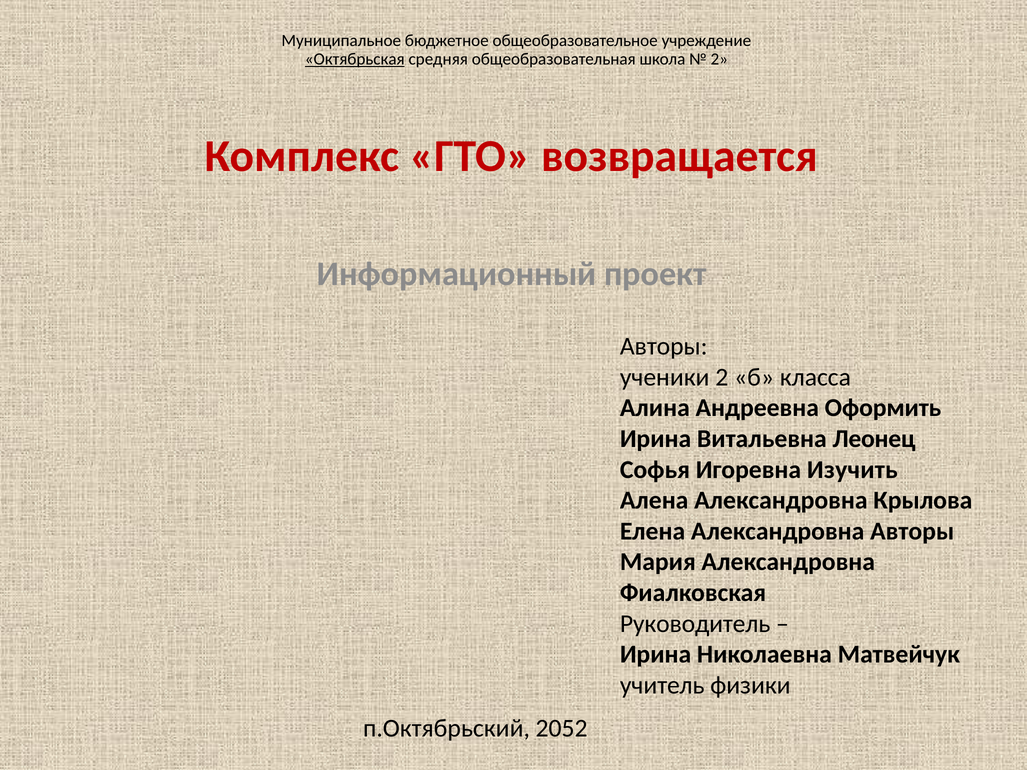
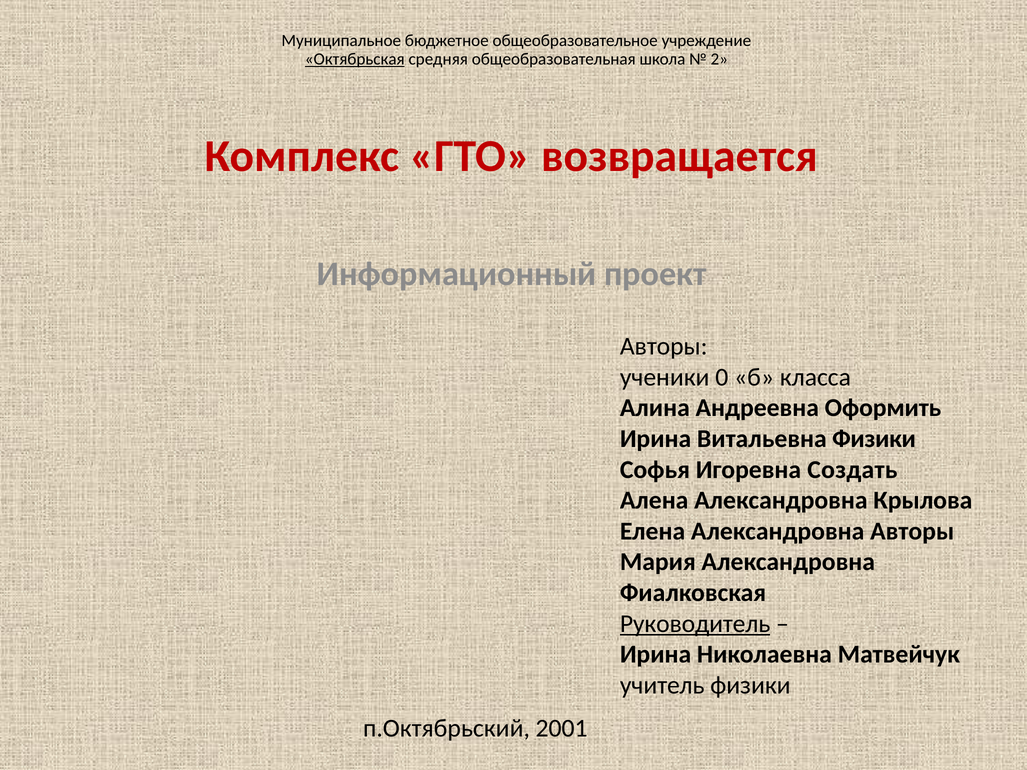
ученики 2: 2 -> 0
Витальевна Леонец: Леонец -> Физики
Изучить: Изучить -> Создать
Руководитель underline: none -> present
2052: 2052 -> 2001
